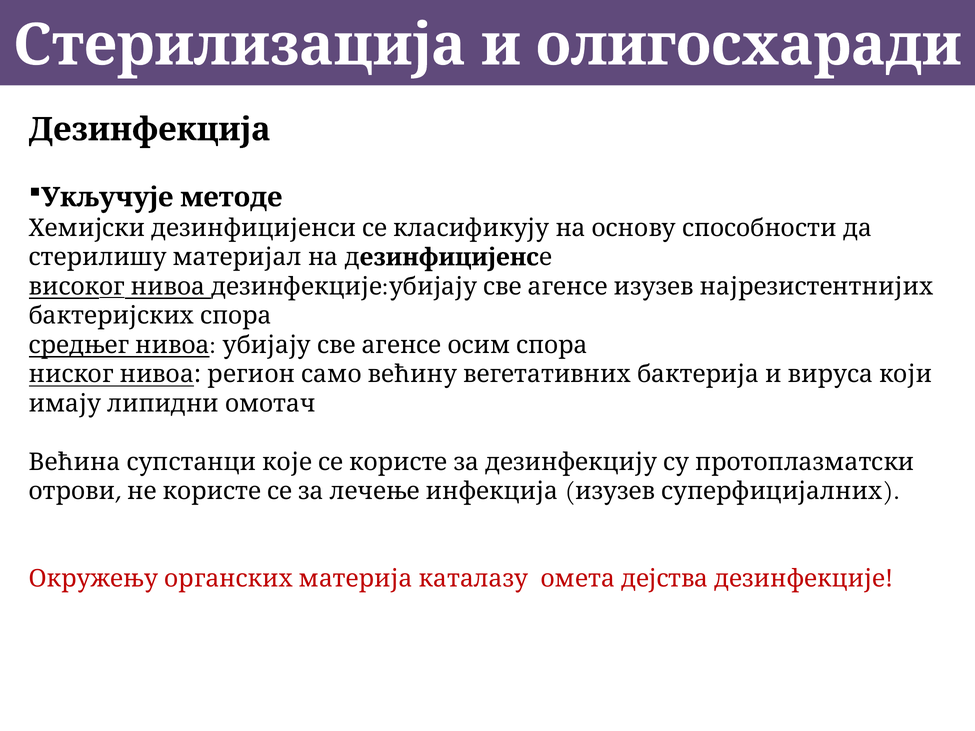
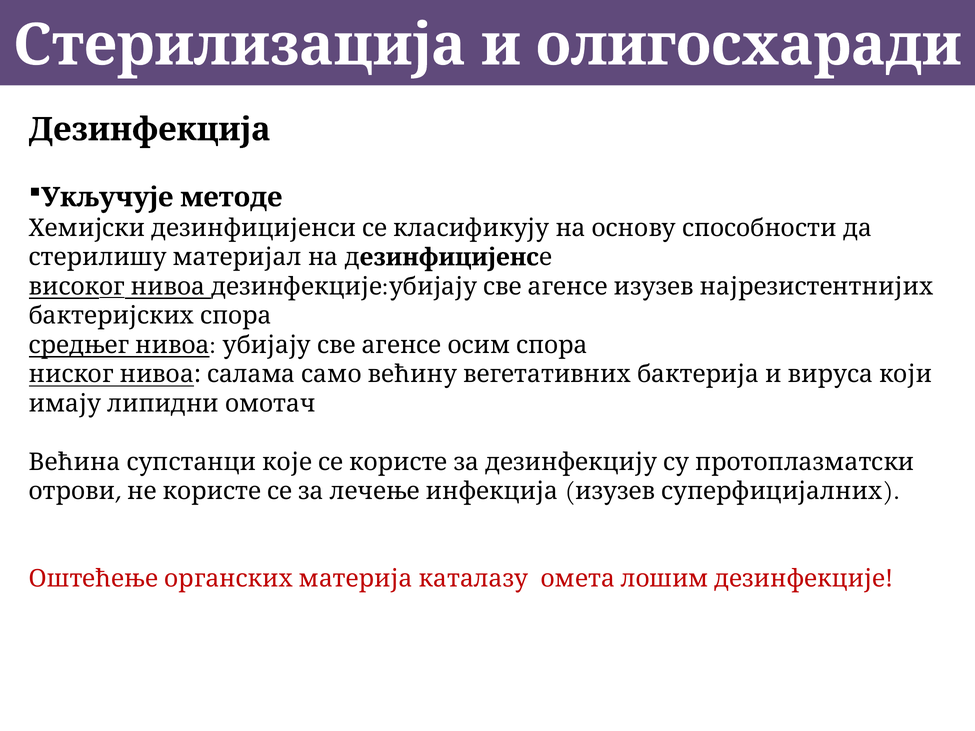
регион: регион -> салама
Окружењу: Окружењу -> Оштећење
дејства: дејства -> лошим
